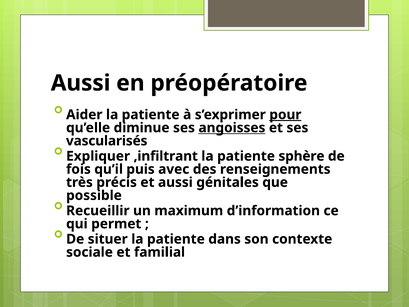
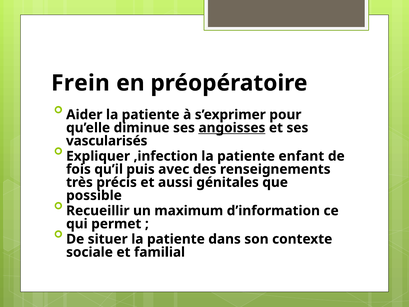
Aussi at (81, 83): Aussi -> Frein
pour underline: present -> none
,infiltrant: ,infiltrant -> ,infection
sphère: sphère -> enfant
